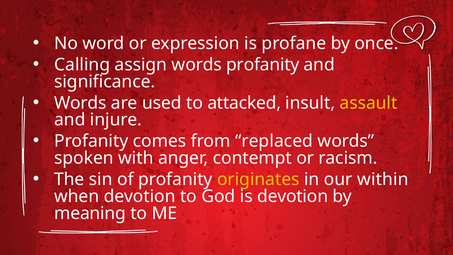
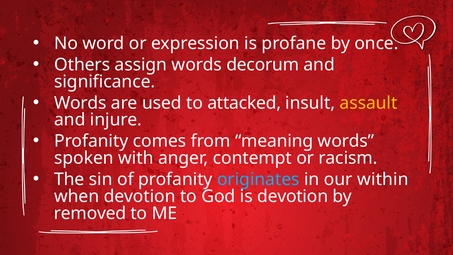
Calling: Calling -> Others
words profanity: profanity -> decorum
replaced: replaced -> meaning
originates colour: yellow -> light blue
meaning: meaning -> removed
